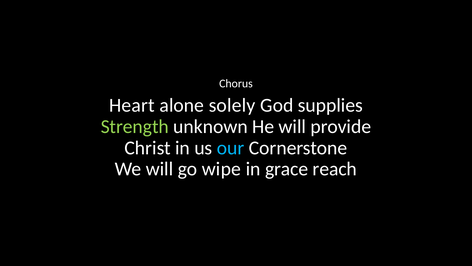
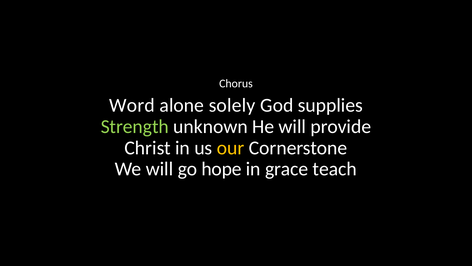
Heart: Heart -> Word
our colour: light blue -> yellow
wipe: wipe -> hope
reach: reach -> teach
